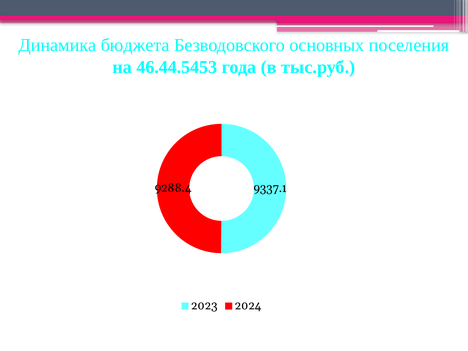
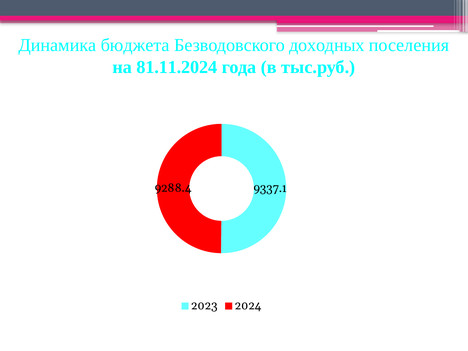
основных: основных -> доходных
46.44.5453: 46.44.5453 -> 81.11.2024
